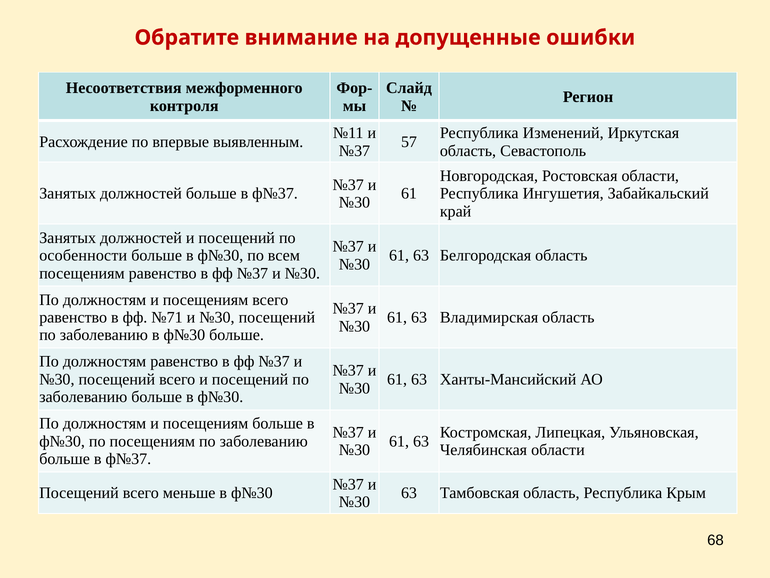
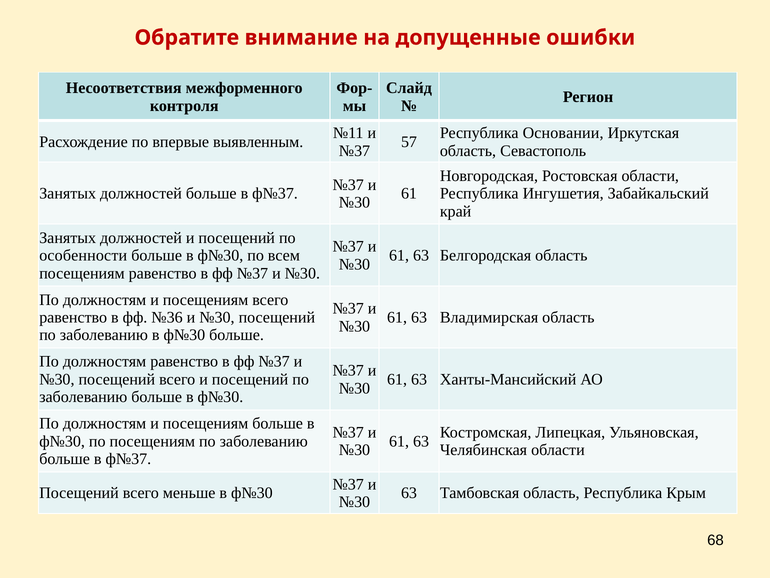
Изменений: Изменений -> Основании
№71: №71 -> №36
